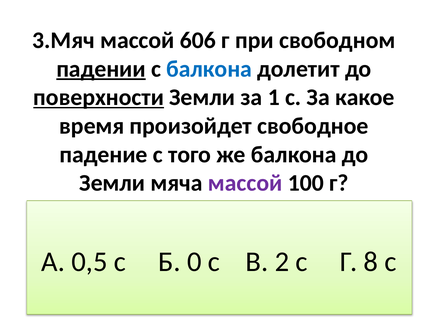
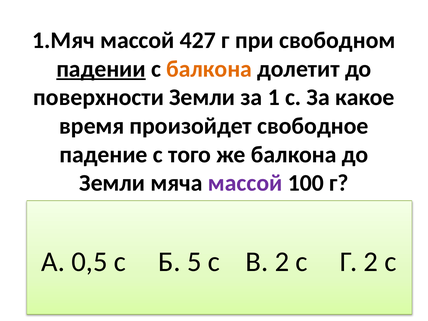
3.Мяч: 3.Мяч -> 1.Мяч
606: 606 -> 427
балкона at (209, 69) colour: blue -> orange
поверхности underline: present -> none
0: 0 -> 5
Г 8: 8 -> 2
